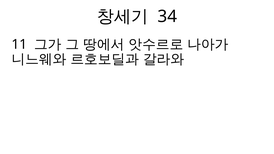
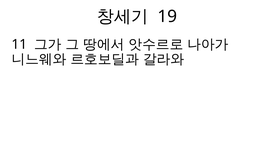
34: 34 -> 19
